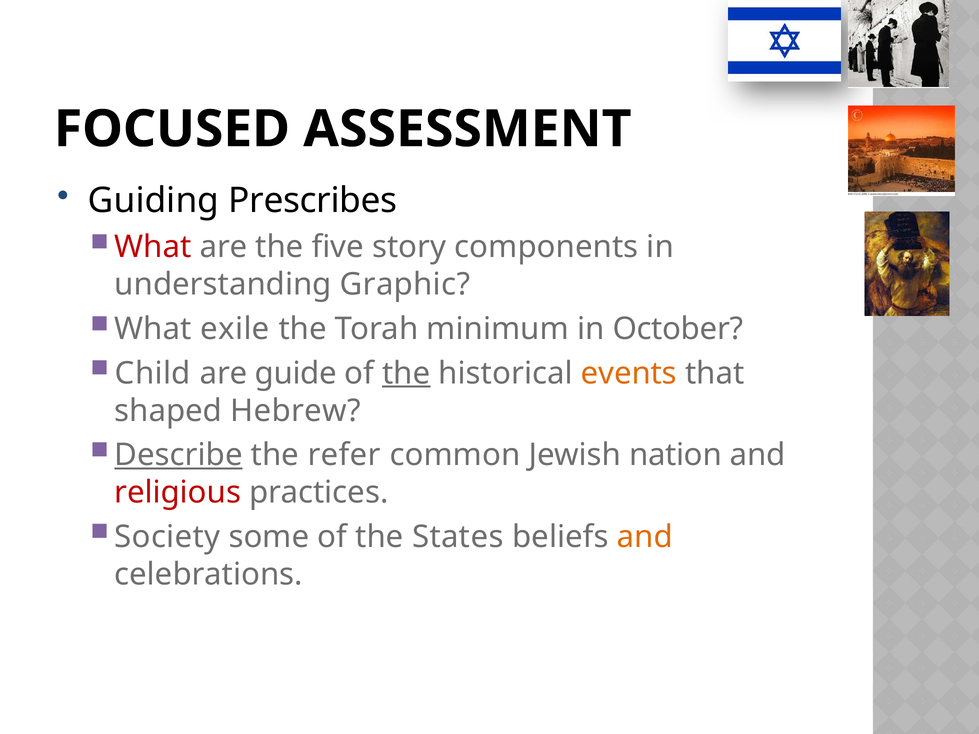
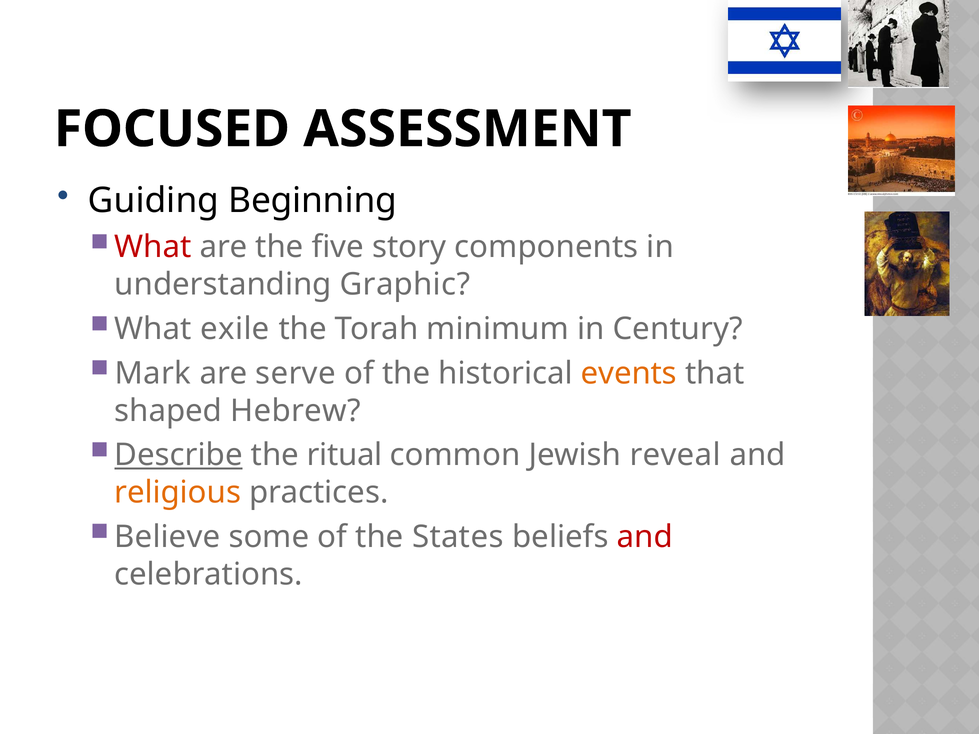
Prescribes: Prescribes -> Beginning
October: October -> Century
Child: Child -> Mark
guide: guide -> serve
the at (406, 373) underline: present -> none
refer: refer -> ritual
nation: nation -> reveal
religious colour: red -> orange
Society: Society -> Believe
and at (645, 537) colour: orange -> red
